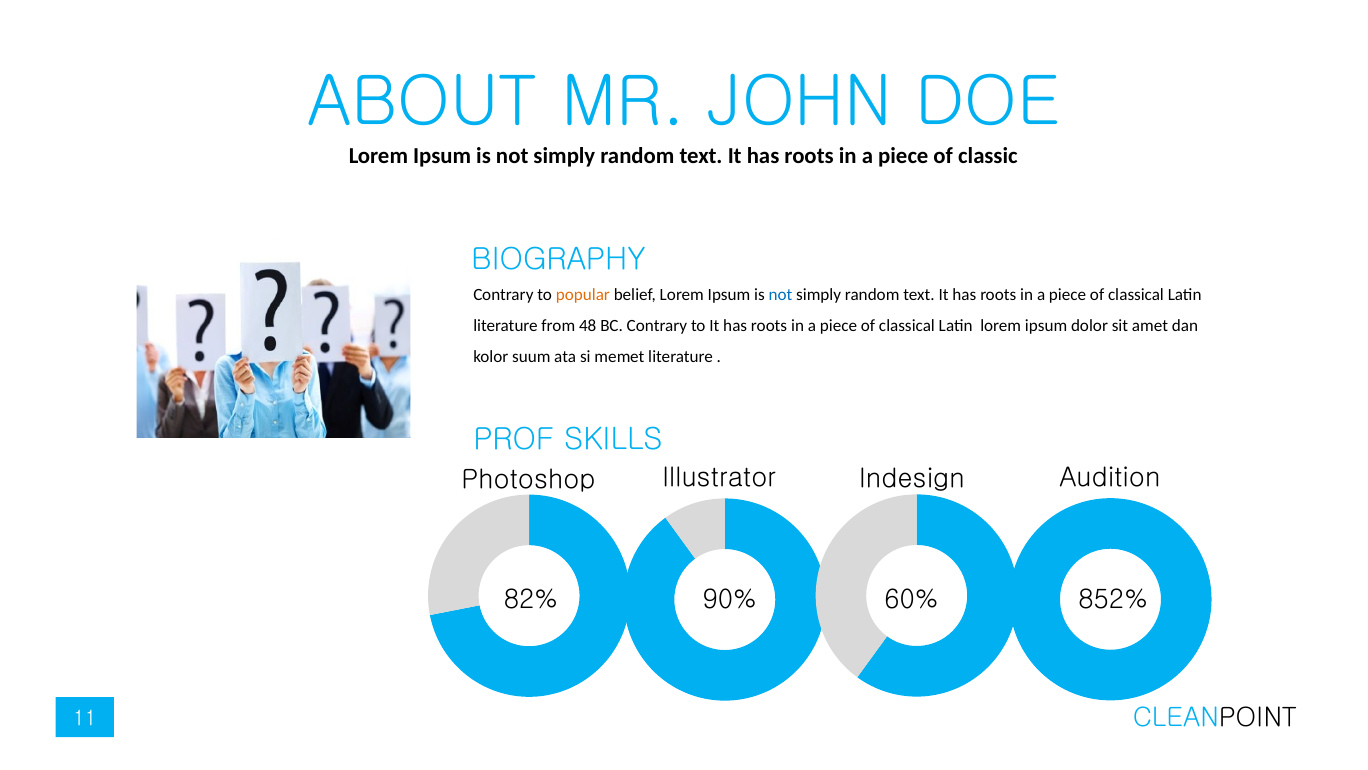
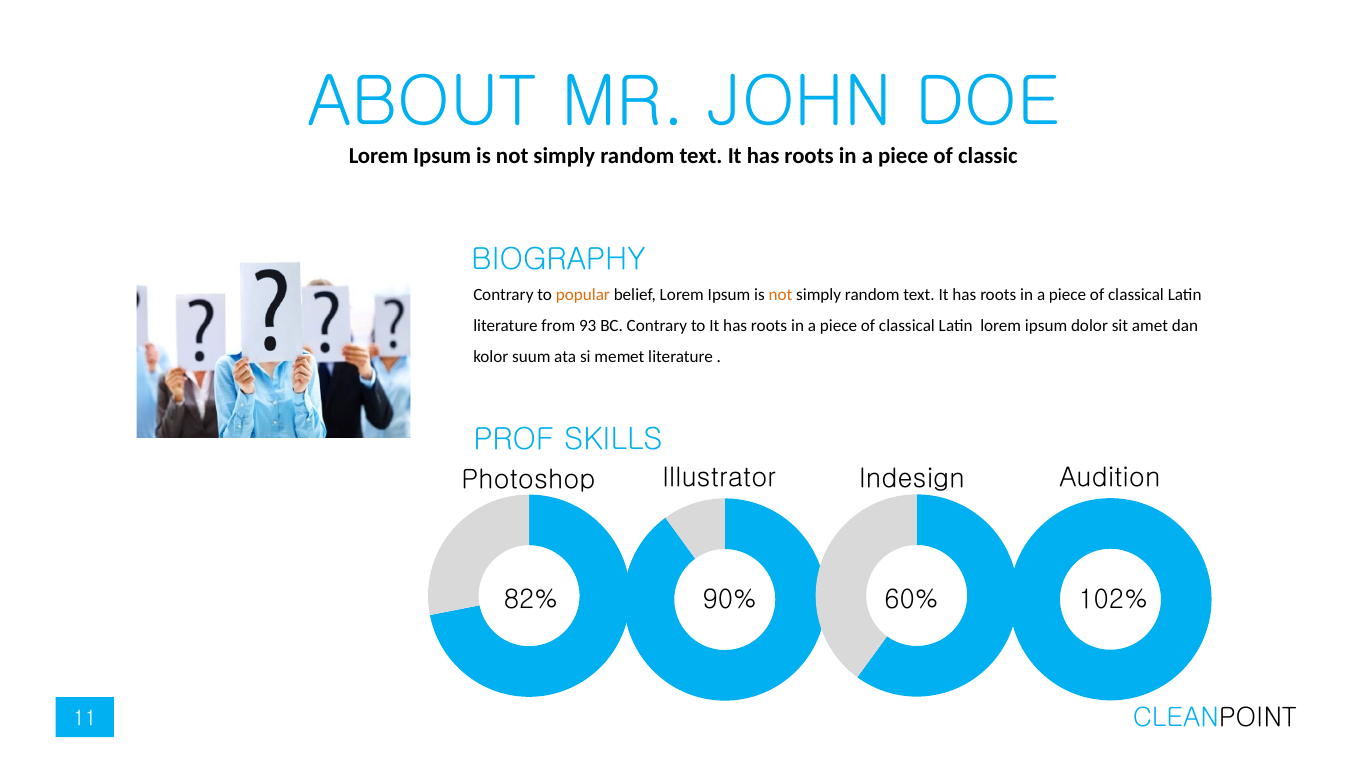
not at (780, 295) colour: blue -> orange
48: 48 -> 93
852%: 852% -> 102%
